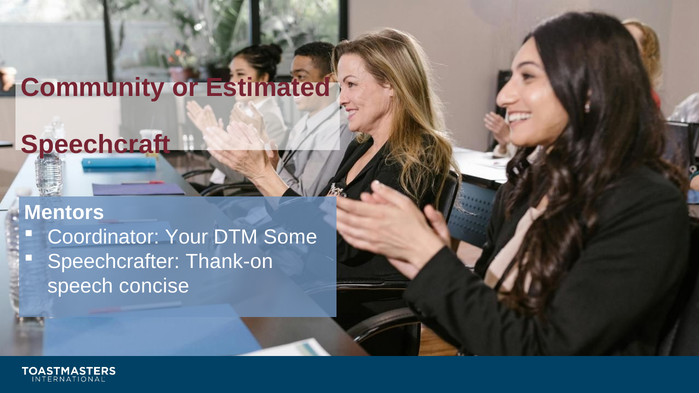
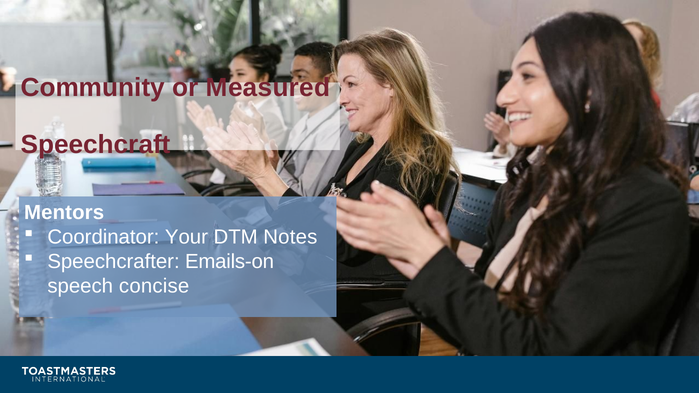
Estimated: Estimated -> Measured
Some: Some -> Notes
Thank-on: Thank-on -> Emails-on
